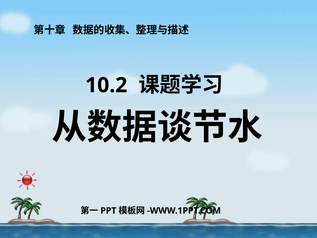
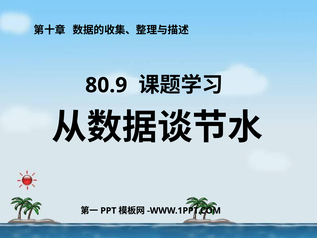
10.2: 10.2 -> 80.9
